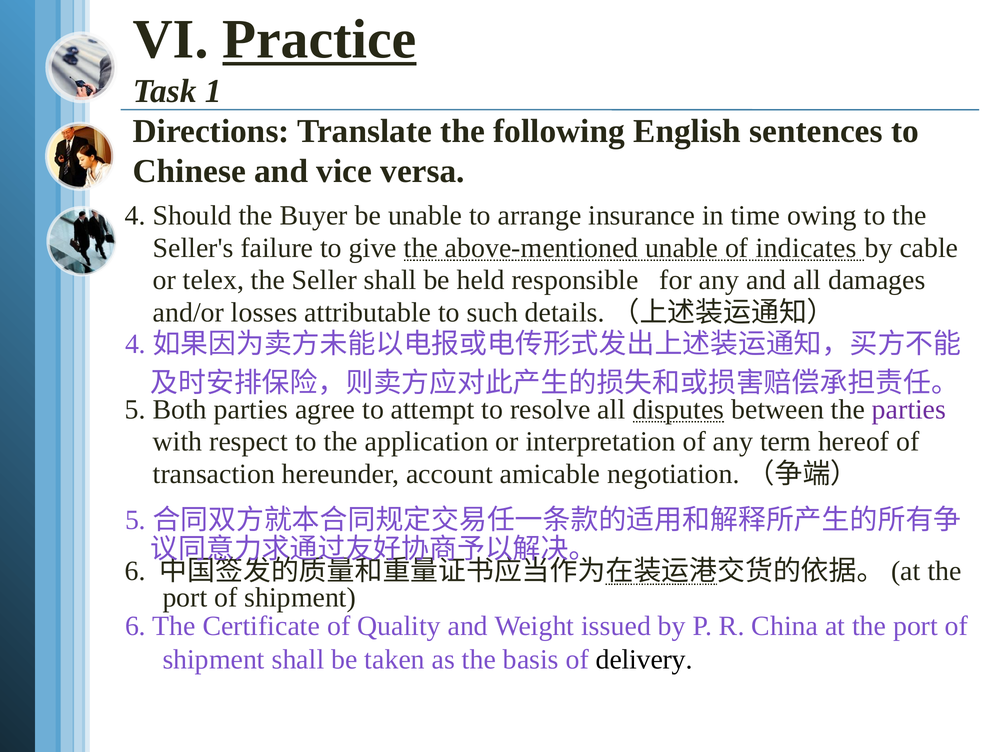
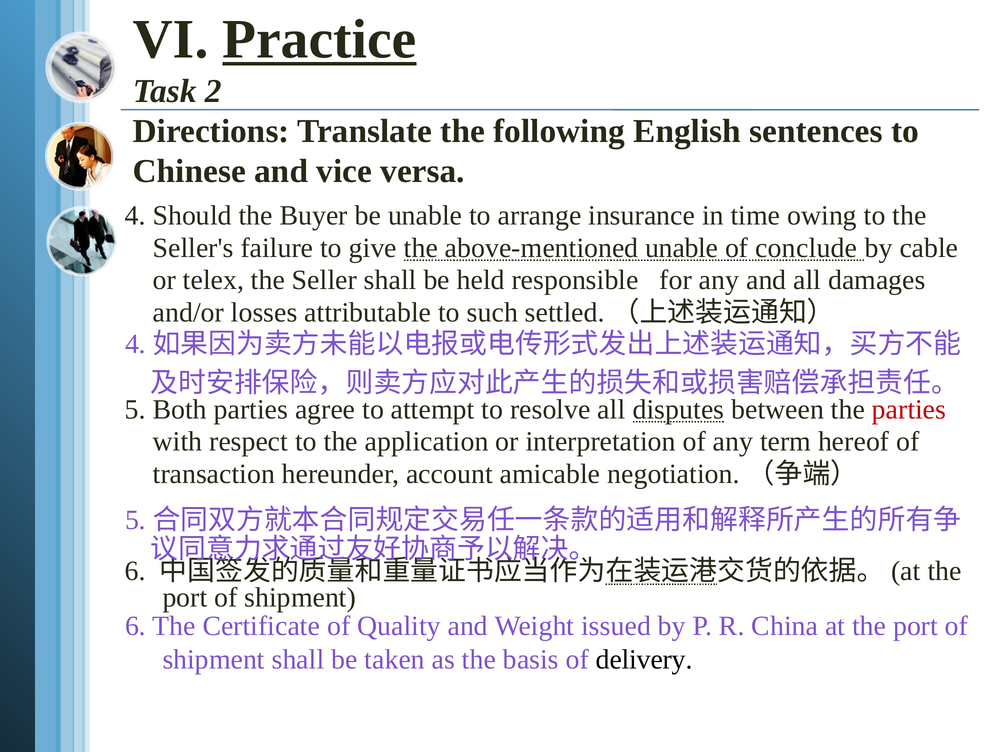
1: 1 -> 2
indicates: indicates -> conclude
details: details -> settled
parties at (909, 409) colour: purple -> red
